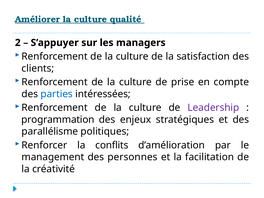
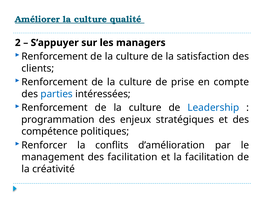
Leadership colour: purple -> blue
parallélisme: parallélisme -> compétence
des personnes: personnes -> facilitation
